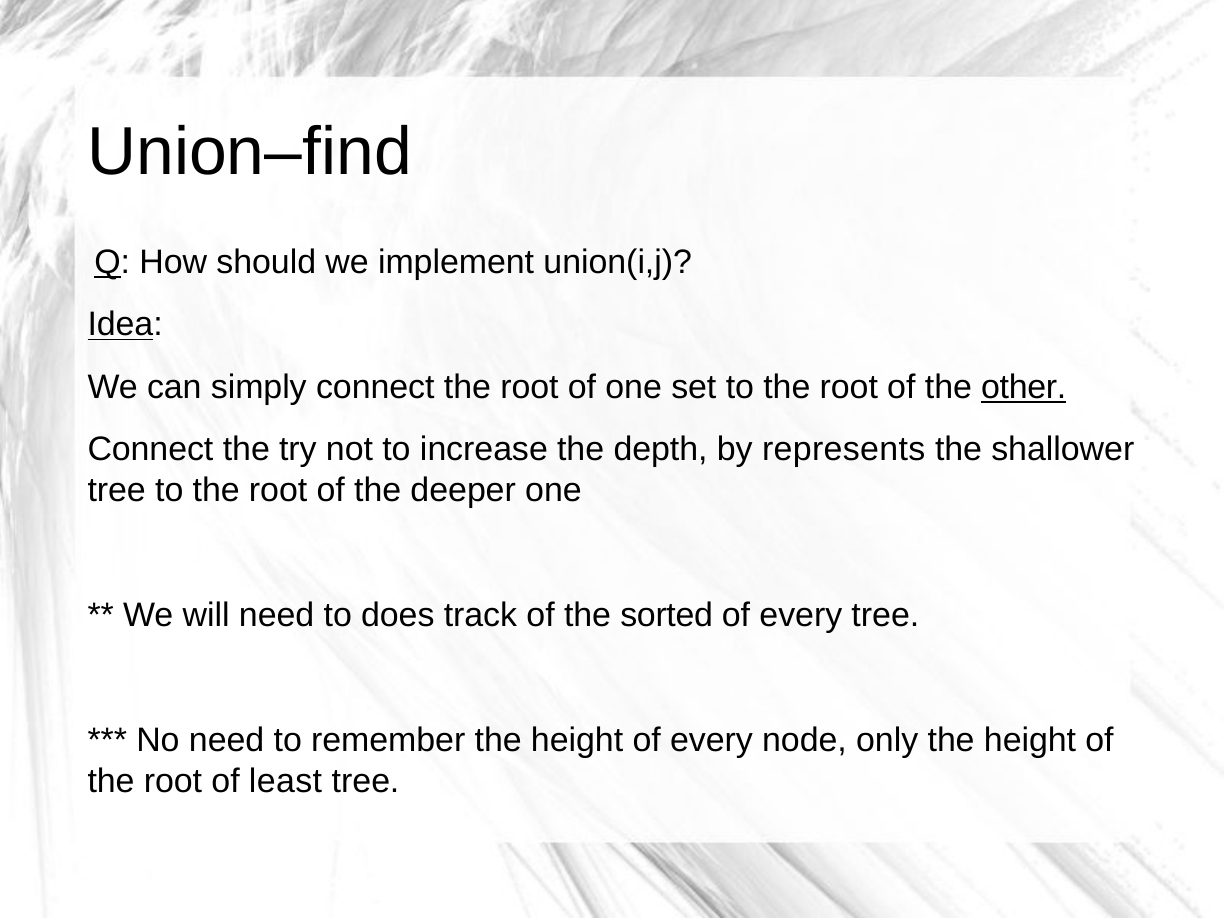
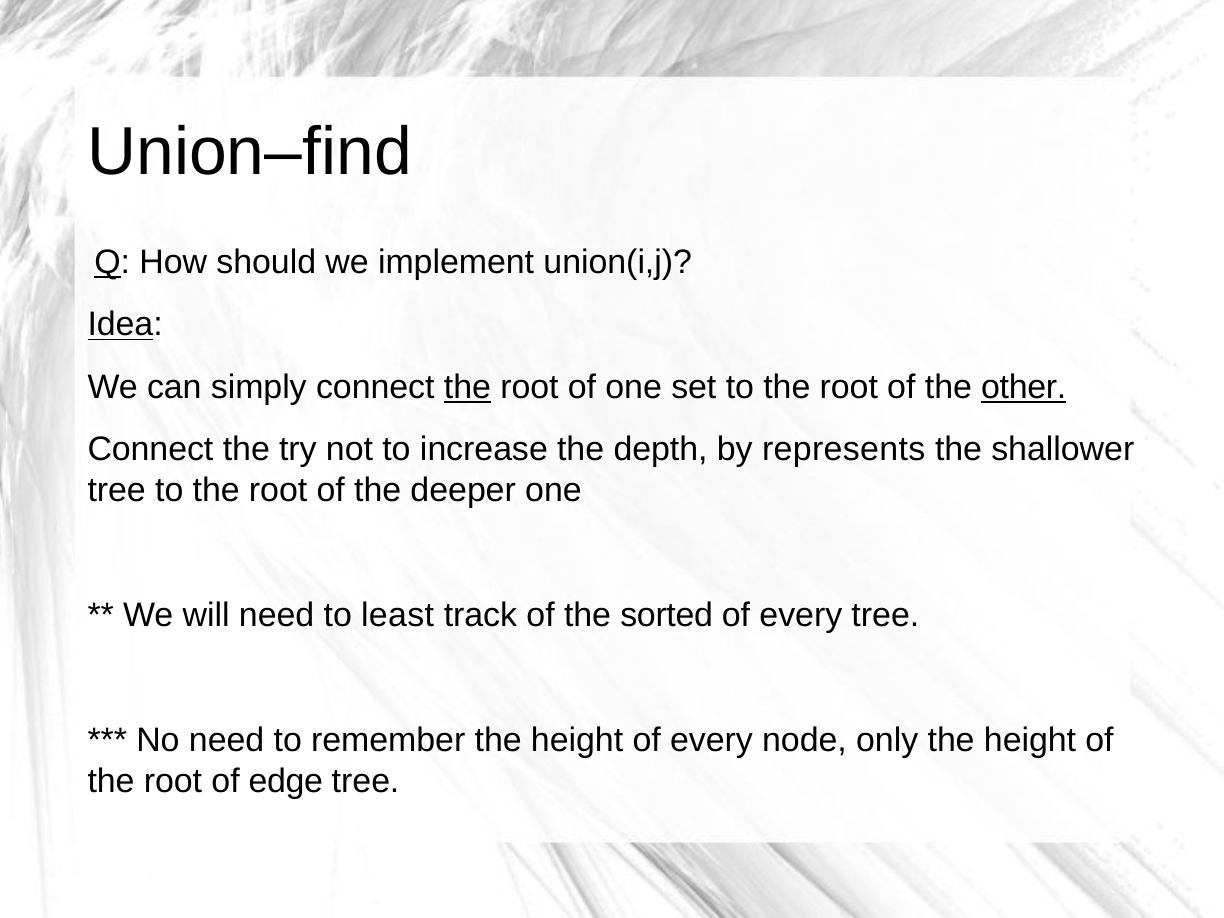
the at (467, 387) underline: none -> present
does: does -> least
least: least -> edge
